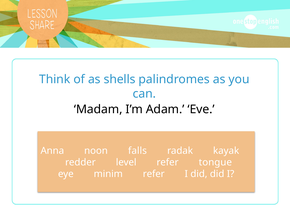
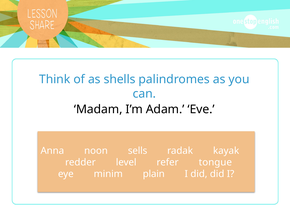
falls: falls -> sells
minim refer: refer -> plain
